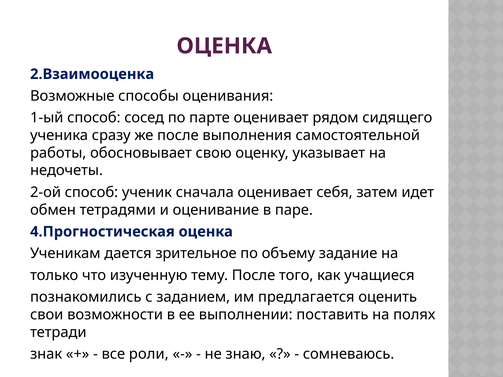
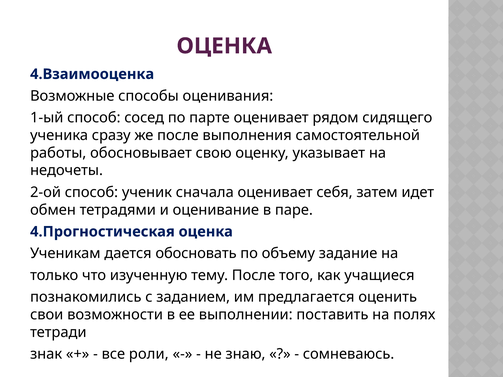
2.Взаимооценка: 2.Взаимооценка -> 4.Взаимооценка
зрительное: зрительное -> обосновать
